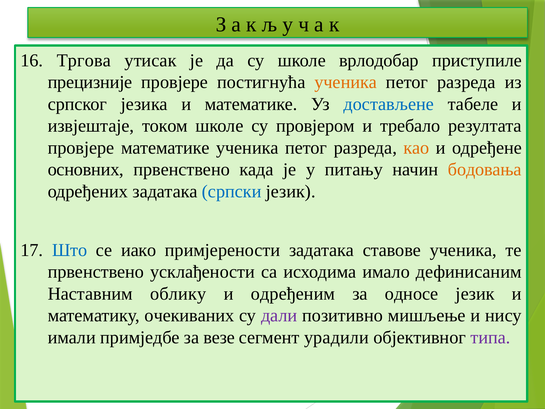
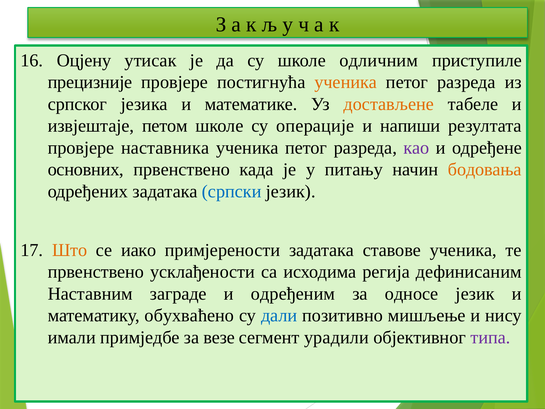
Тргова: Тргова -> Оцјену
врлодобар: врлодобар -> одличним
достављене colour: blue -> orange
током: током -> петом
провјером: провјером -> операције
требало: требало -> напиши
провјере математике: математике -> наставника
као colour: orange -> purple
Што colour: blue -> orange
имало: имало -> регија
облику: облику -> заграде
очекиваних: очекиваних -> обухваћено
дали colour: purple -> blue
